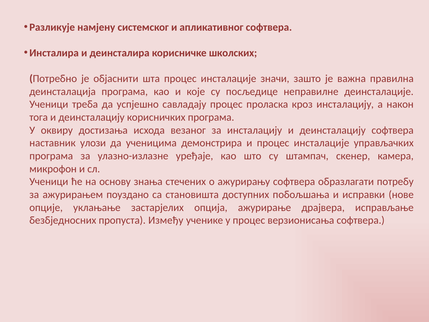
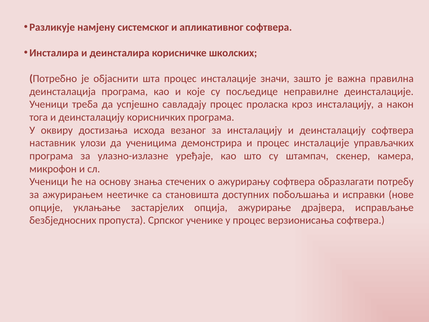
поуздано: поуздано -> неетичке
Између: Између -> Српског
